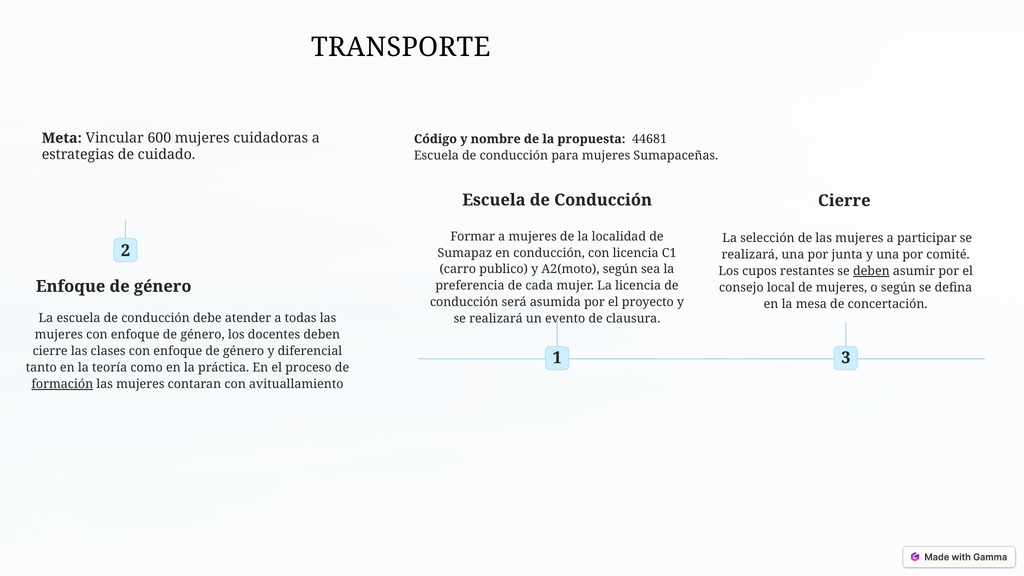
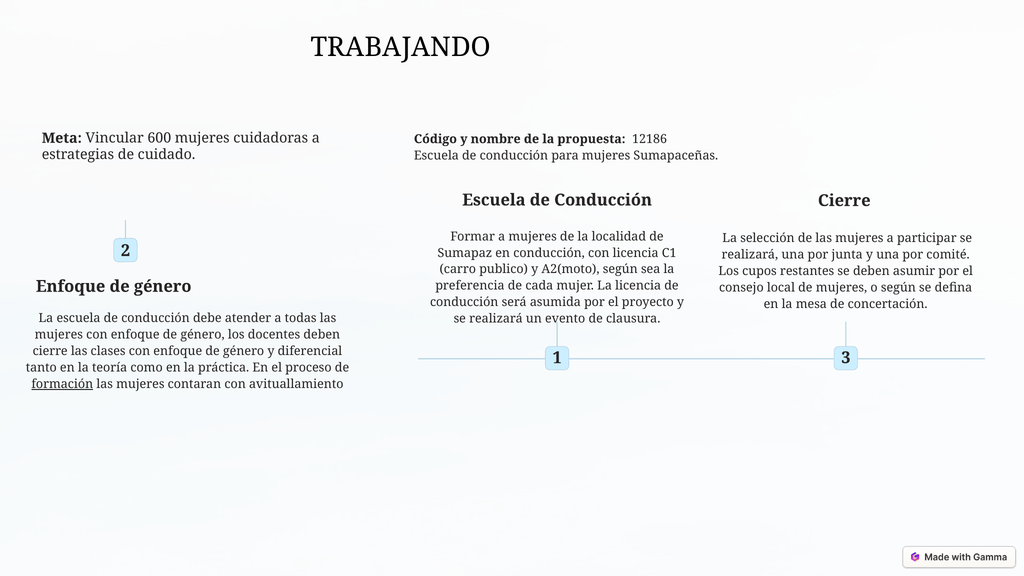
TRANSPORTE: TRANSPORTE -> TRABAJANDO
44681: 44681 -> 12186
deben at (871, 271) underline: present -> none
